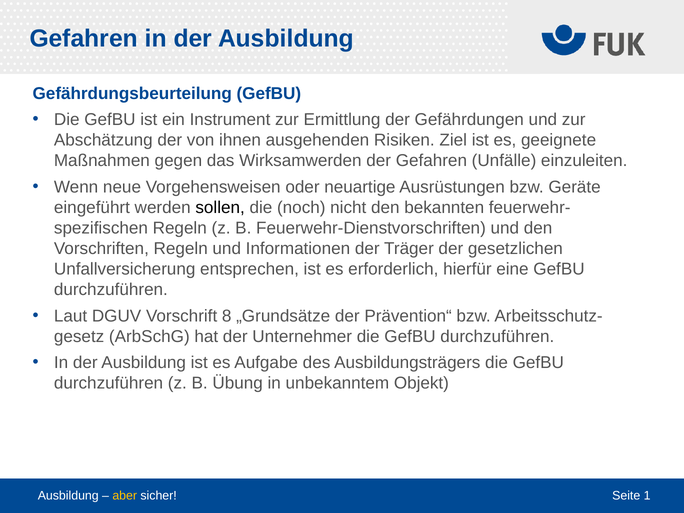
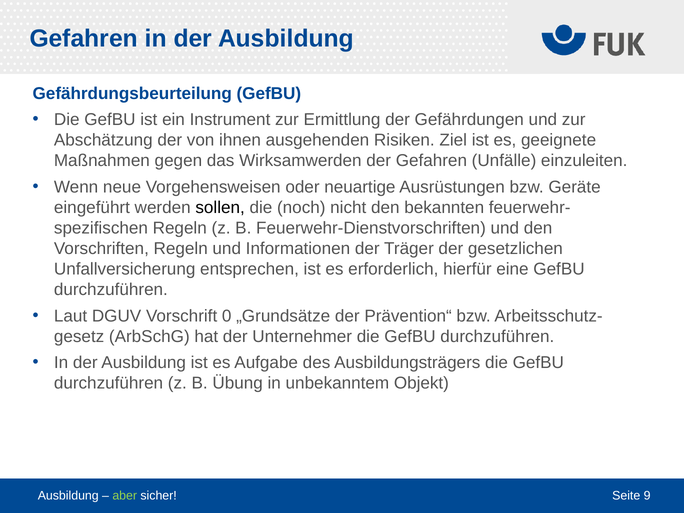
8: 8 -> 0
aber colour: yellow -> light green
1: 1 -> 9
